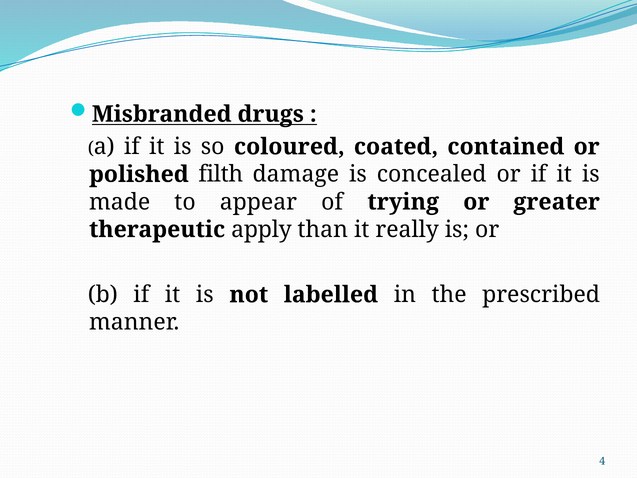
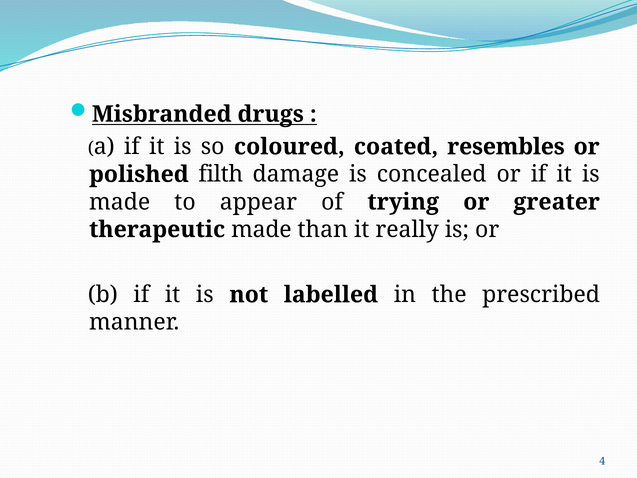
contained: contained -> resembles
therapeutic apply: apply -> made
